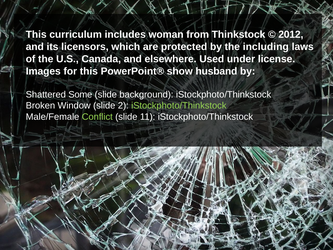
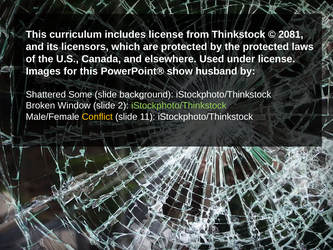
includes woman: woman -> license
2012: 2012 -> 2081
the including: including -> protected
Conflict colour: light green -> yellow
